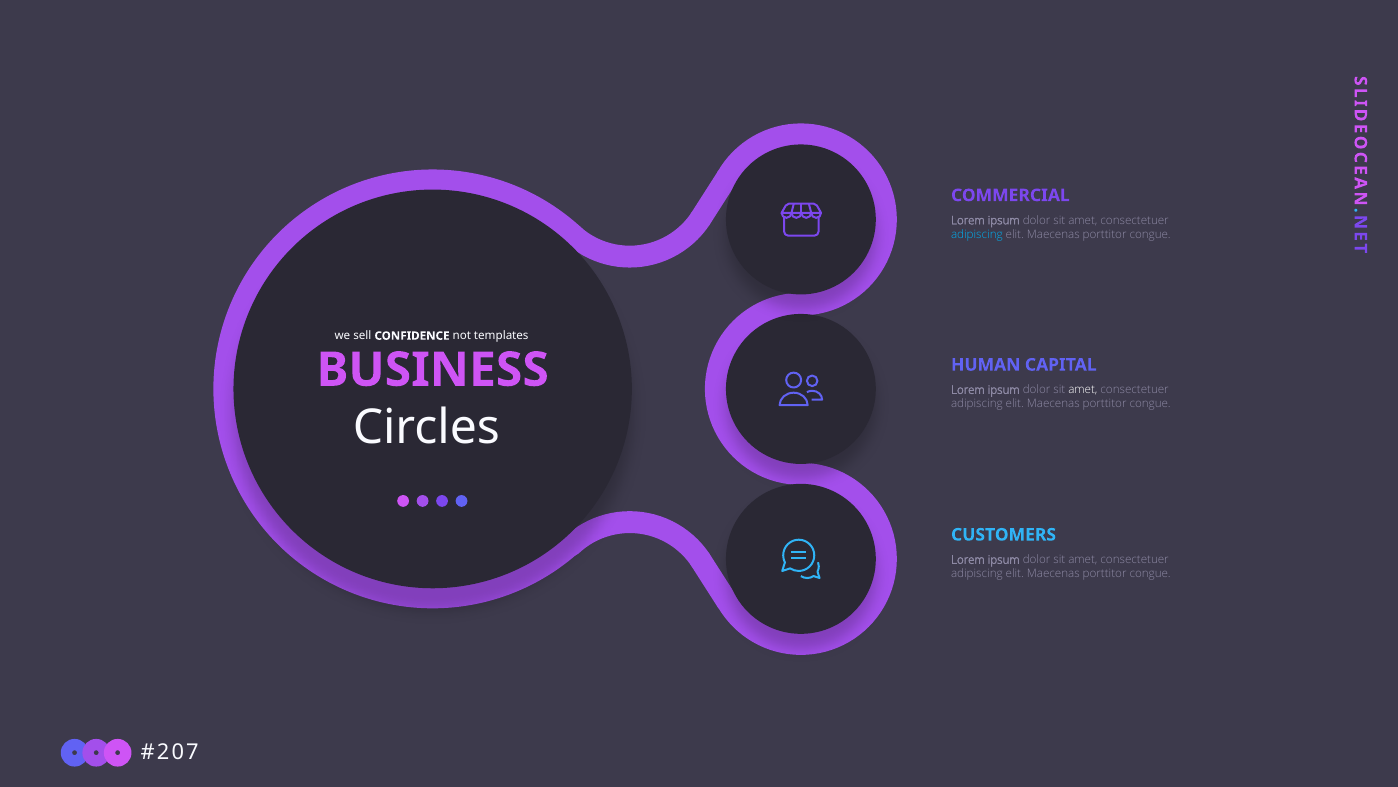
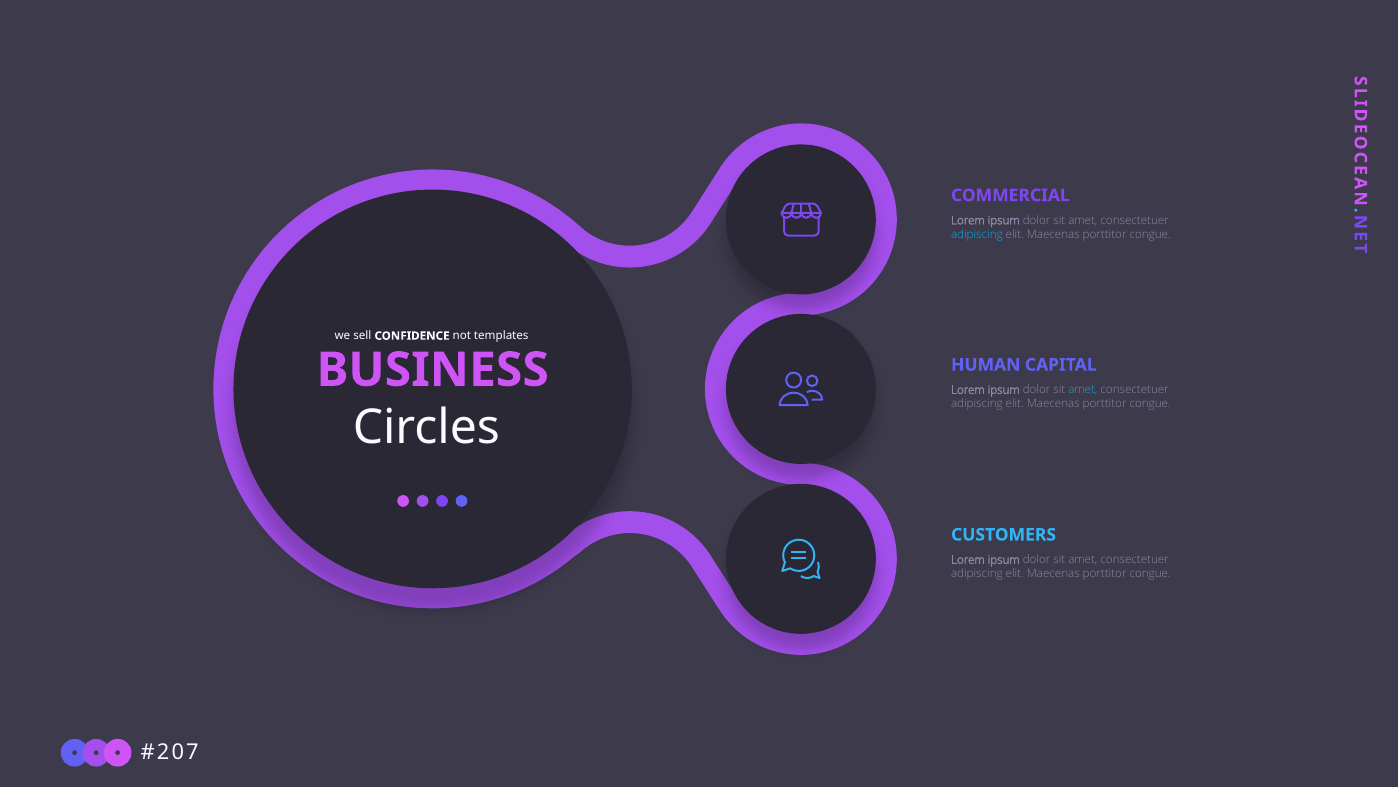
amet at (1083, 390) colour: white -> light blue
